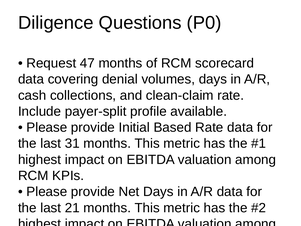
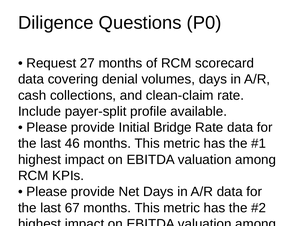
47: 47 -> 27
Based: Based -> Bridge
31: 31 -> 46
21: 21 -> 67
